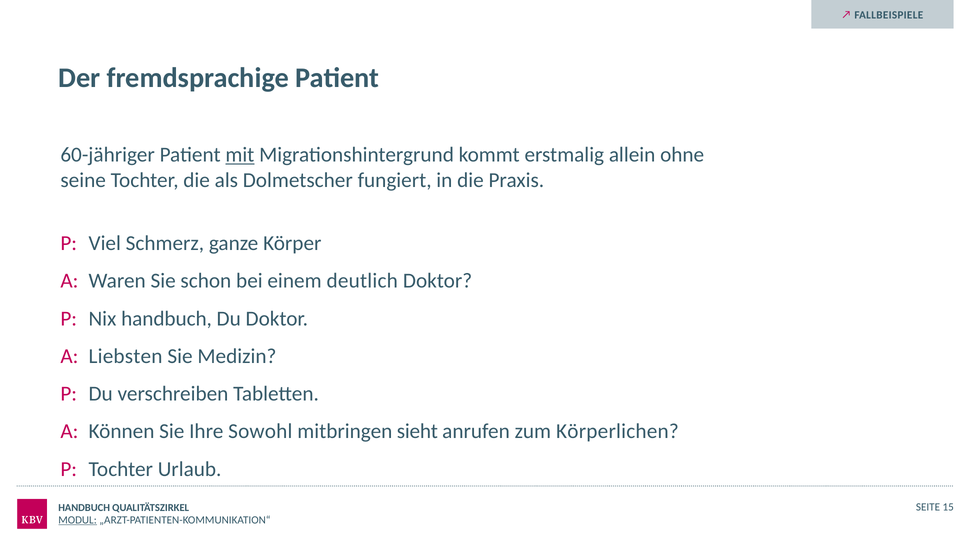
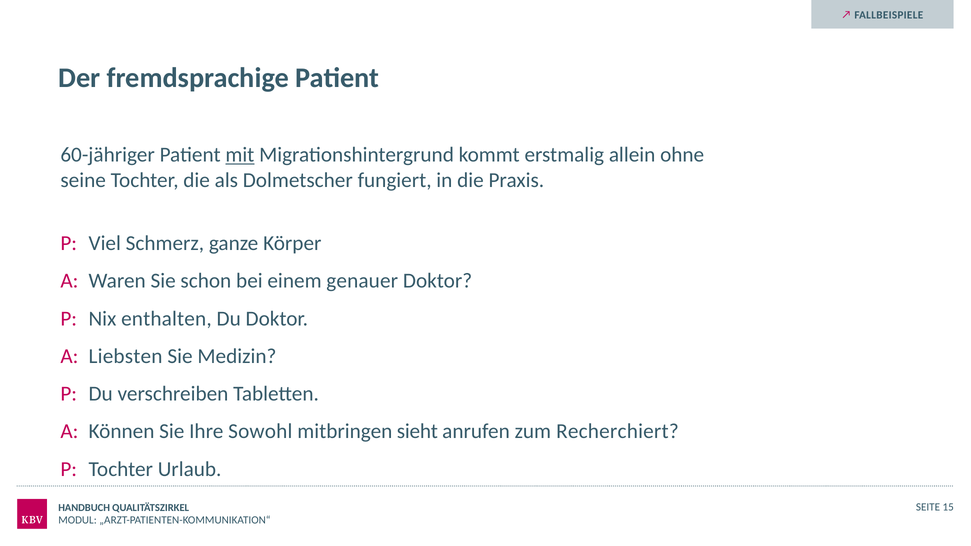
deutlich: deutlich -> genauer
Nix handbuch: handbuch -> enthalten
Körperlichen: Körperlichen -> Recherchiert
MODUL underline: present -> none
